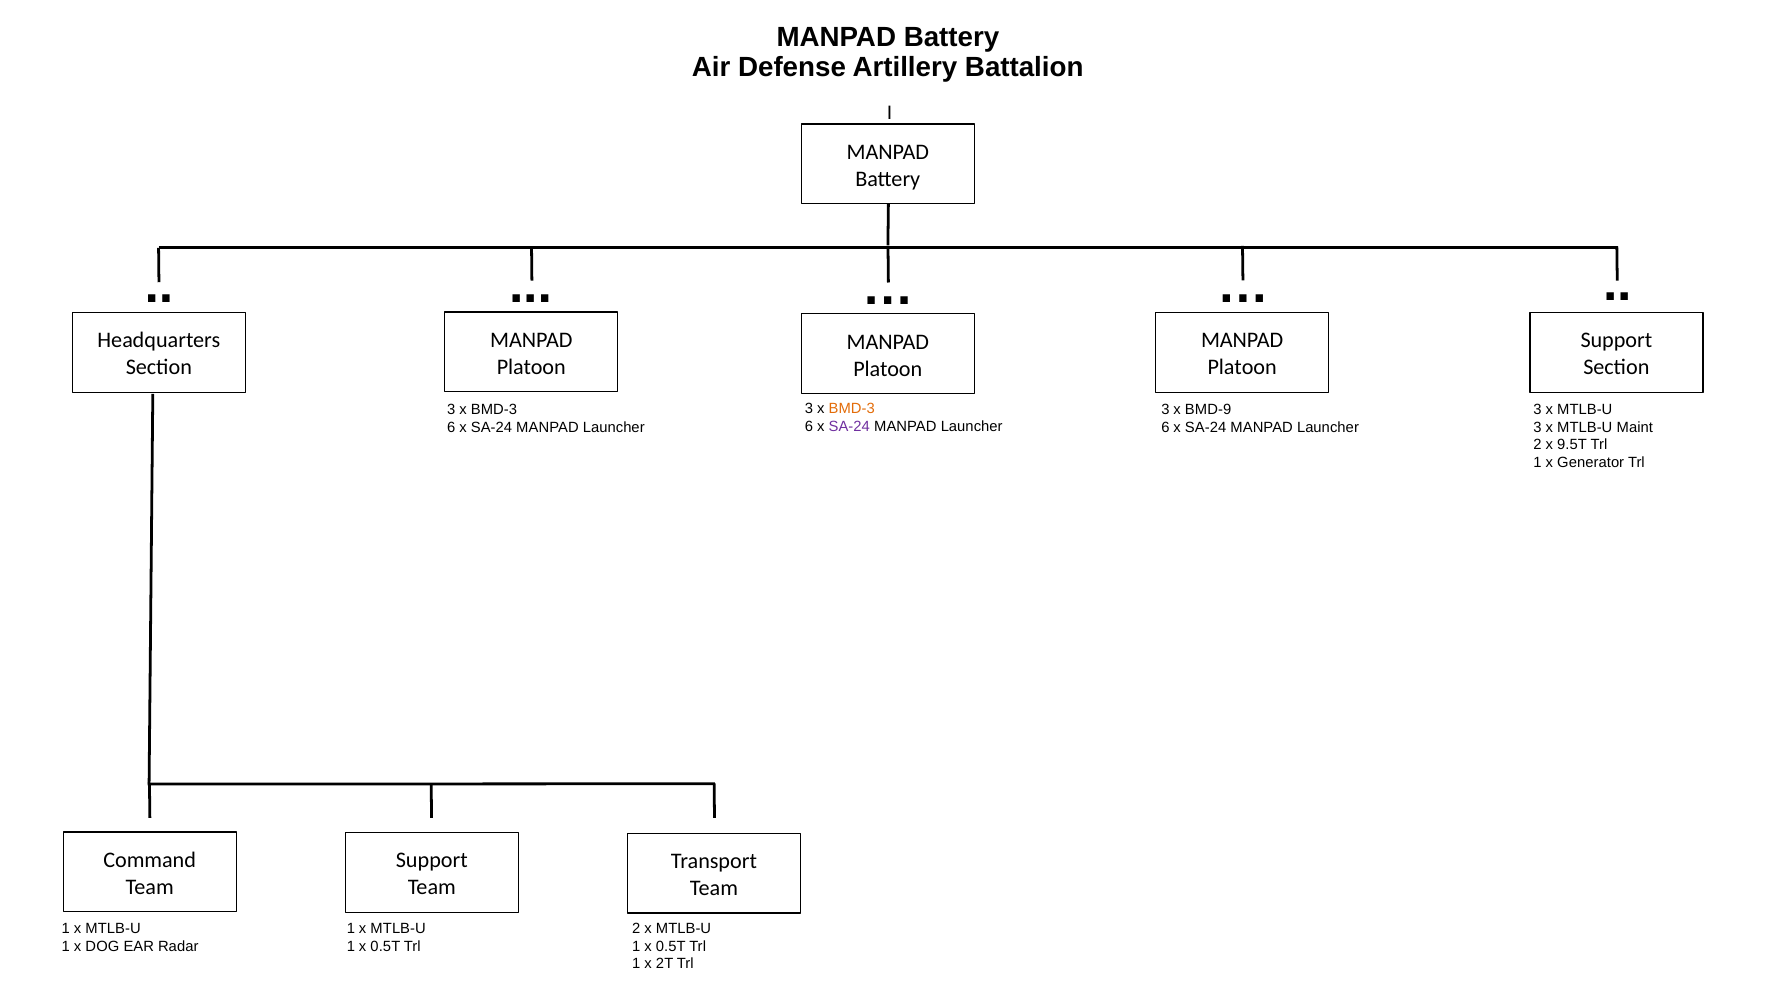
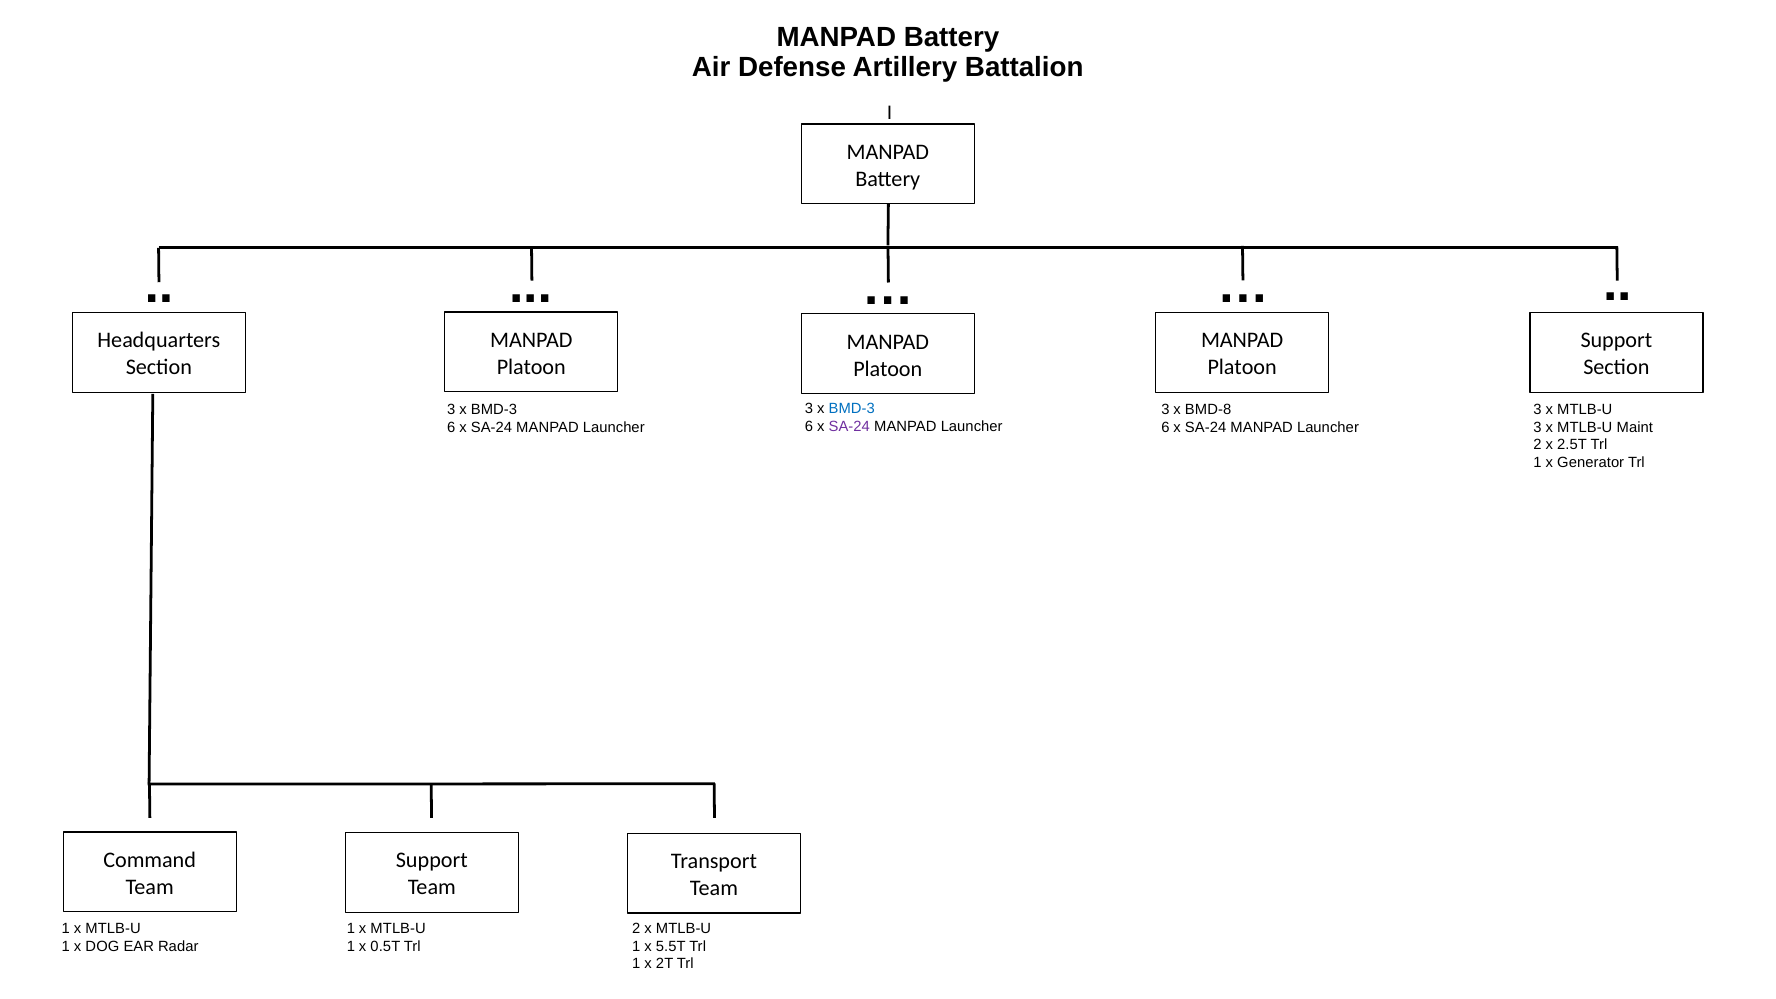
BMD-3 at (852, 409) colour: orange -> blue
BMD-9: BMD-9 -> BMD-8
9.5T: 9.5T -> 2.5T
0.5T at (671, 946): 0.5T -> 5.5T
